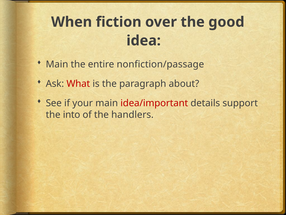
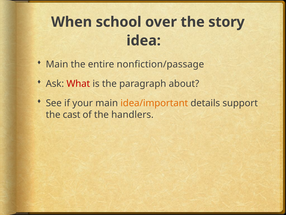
fiction: fiction -> school
good: good -> story
idea/important colour: red -> orange
into: into -> cast
